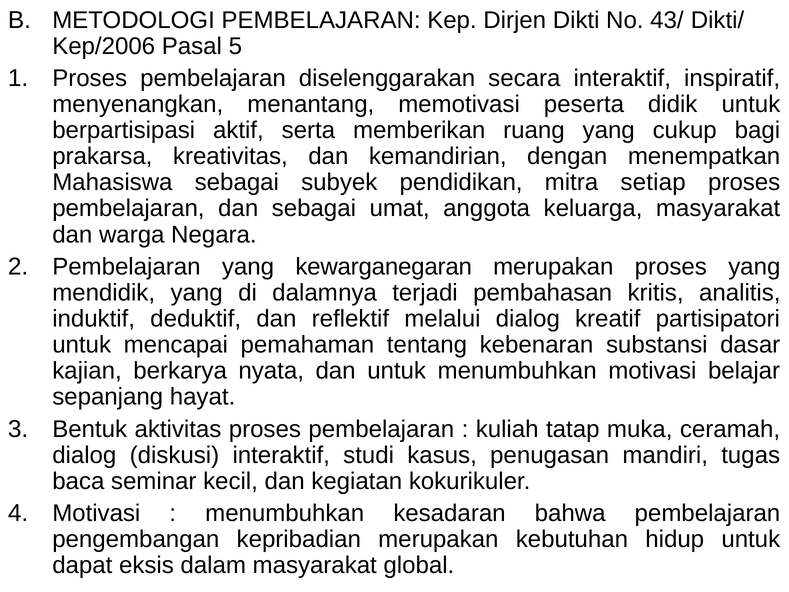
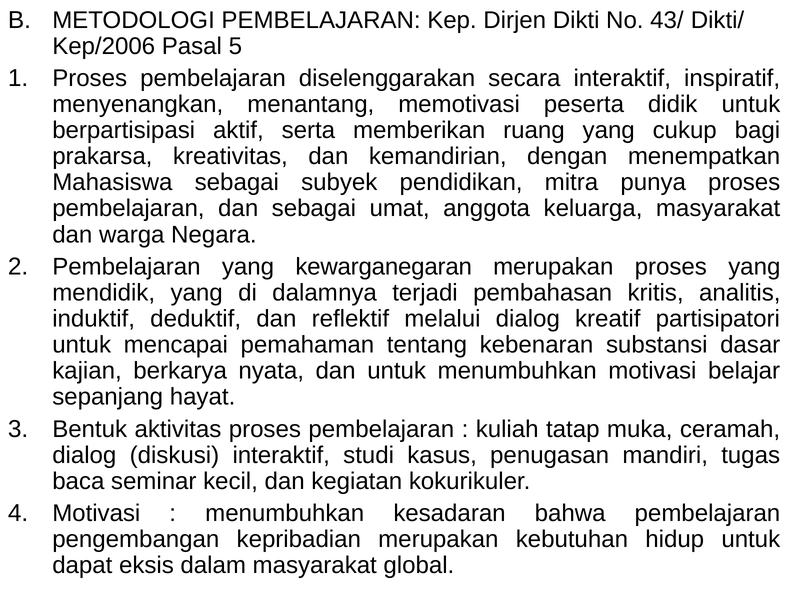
setiap: setiap -> punya
